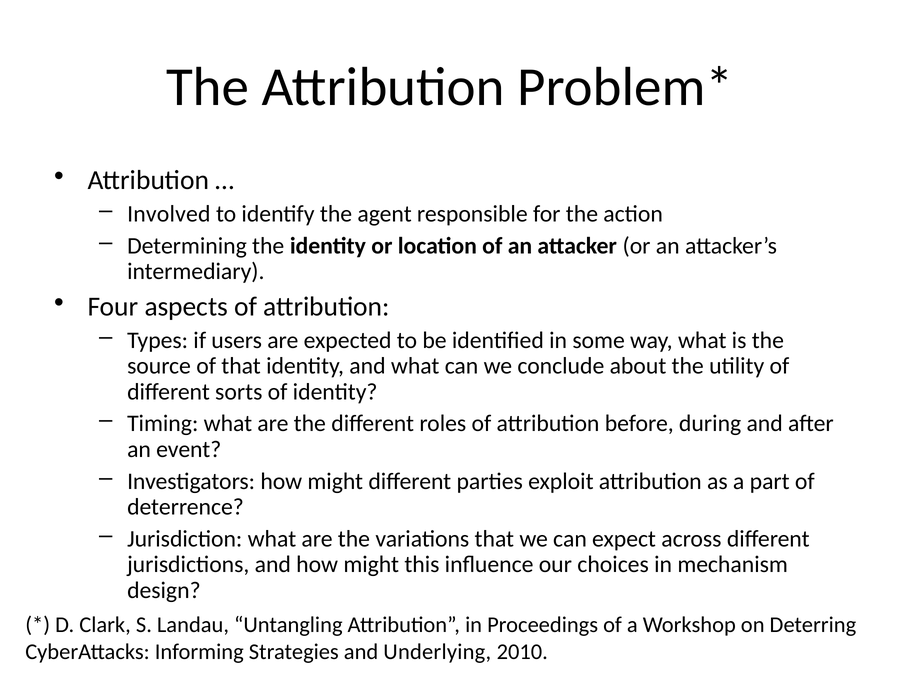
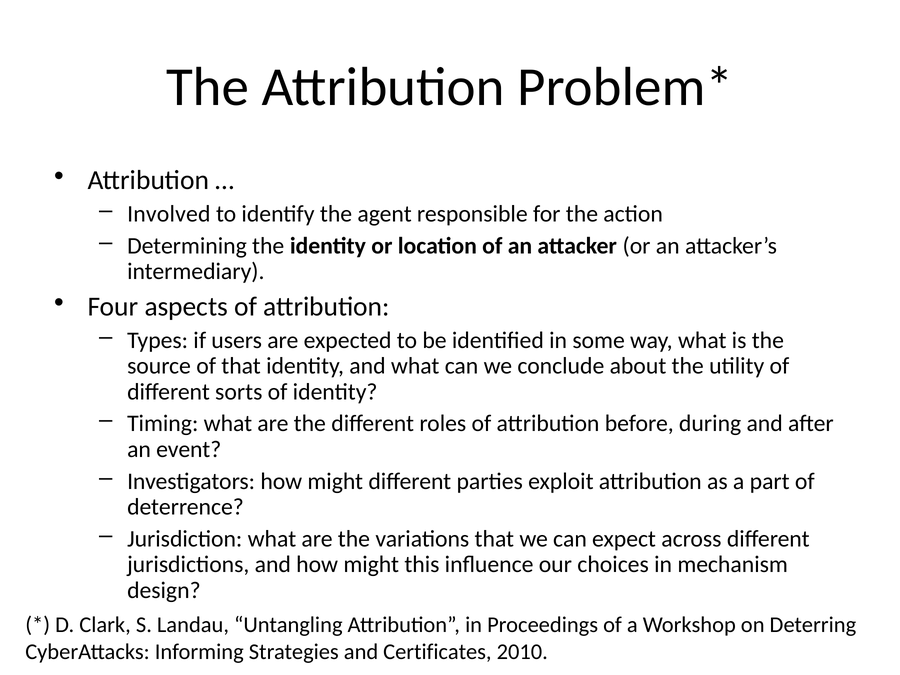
Underlying: Underlying -> Certificates
